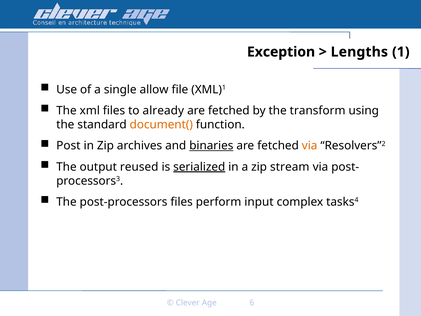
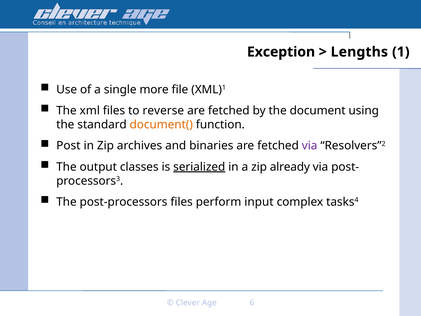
allow: allow -> more
already: already -> reverse
transform: transform -> document
binaries underline: present -> none
via at (310, 146) colour: orange -> purple
reused: reused -> classes
stream: stream -> already
